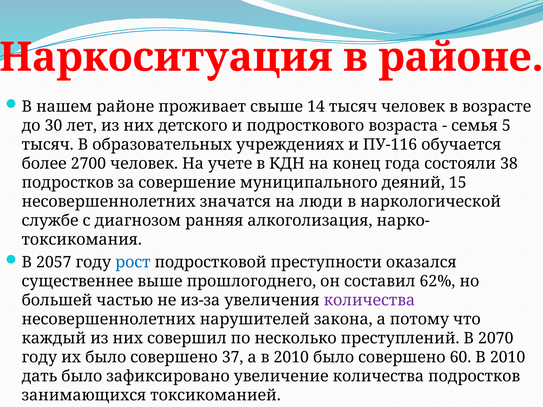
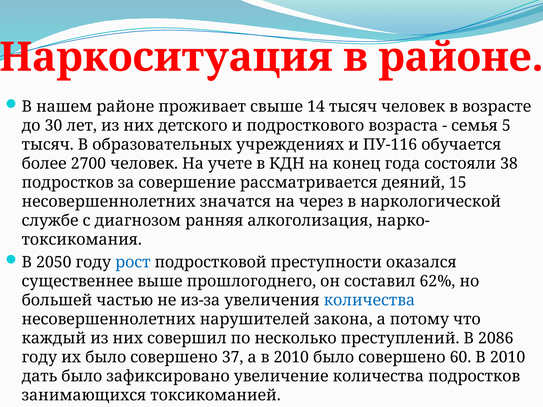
муниципального: муниципального -> рассматривается
люди: люди -> через
2057: 2057 -> 2050
количества at (369, 301) colour: purple -> blue
2070: 2070 -> 2086
